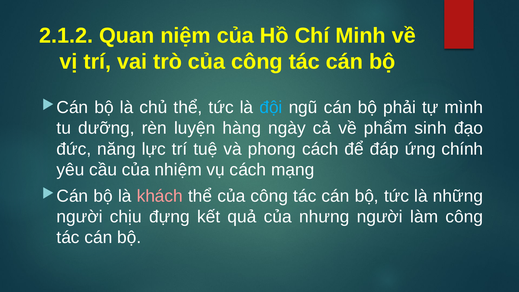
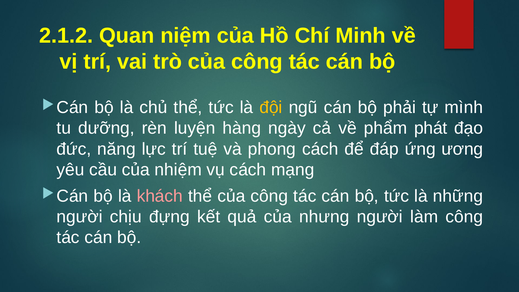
đội colour: light blue -> yellow
sinh: sinh -> phát
chính: chính -> ương
